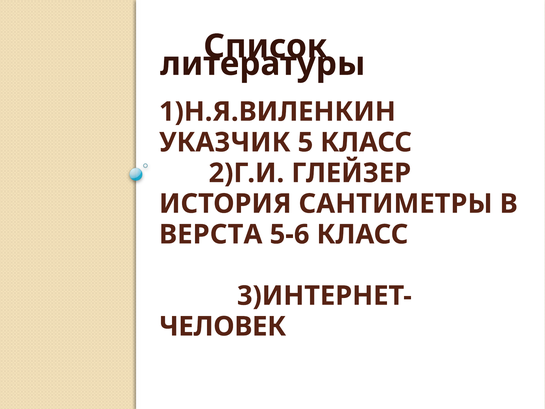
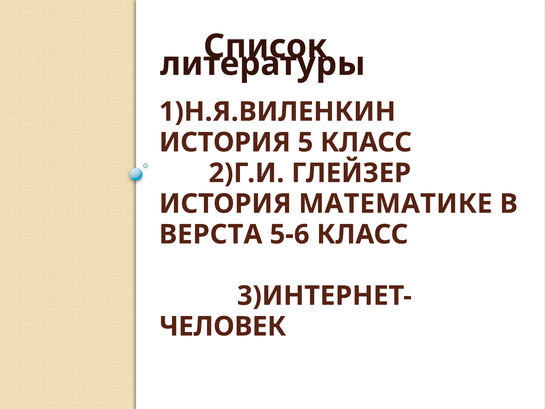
УКАЗЧИК at (225, 142): УКАЗЧИК -> ИСТОРИЯ
САНТИМЕТРЫ: САНТИМЕТРЫ -> МАТЕМАТИКЕ
